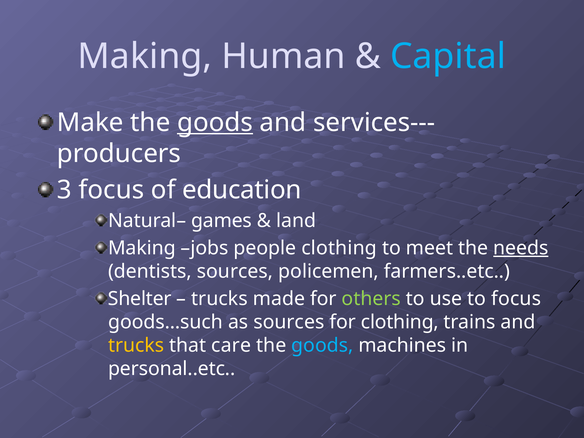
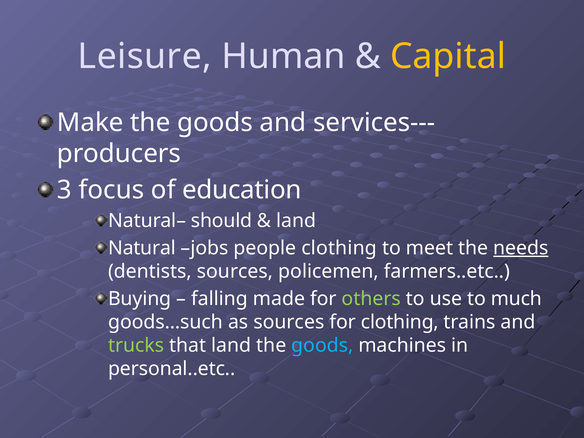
Making at (145, 57): Making -> Leisure
Capital colour: light blue -> yellow
goods at (215, 123) underline: present -> none
games: games -> should
Making at (142, 248): Making -> Natural
Shelter: Shelter -> Buying
trucks at (219, 299): trucks -> falling
to focus: focus -> much
trucks at (136, 345) colour: yellow -> light green
that care: care -> land
